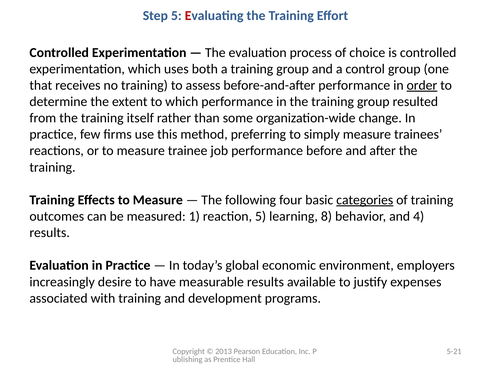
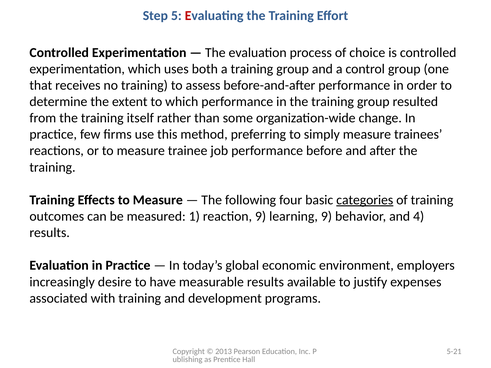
order underline: present -> none
reaction 5: 5 -> 9
learning 8: 8 -> 9
